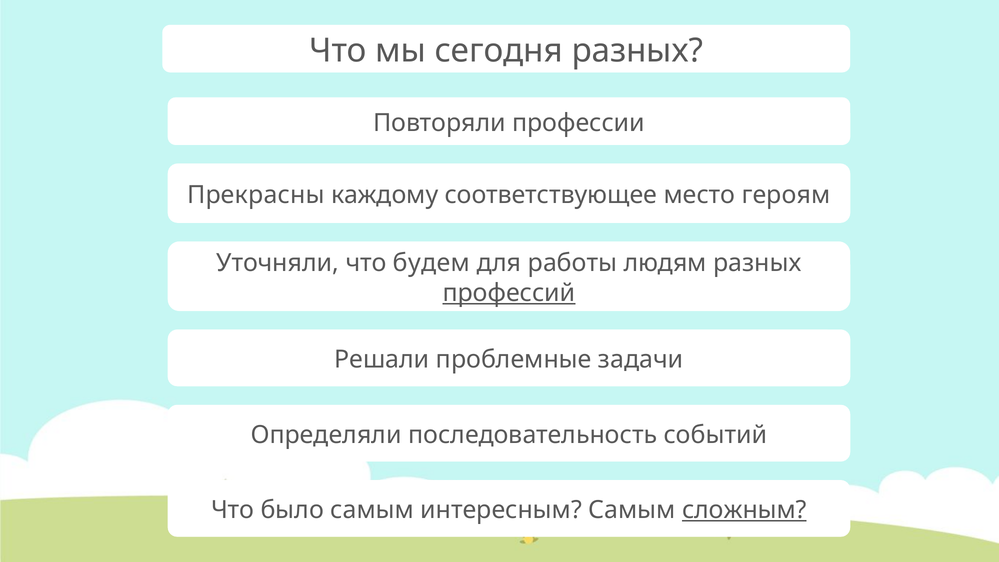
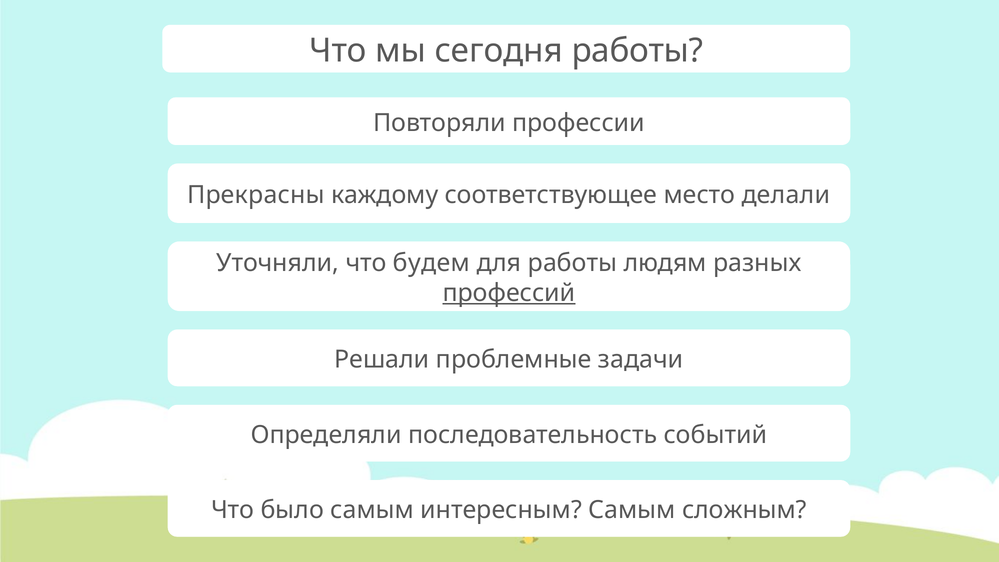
сегодня разных: разных -> работы
героям: героям -> делали
сложным underline: present -> none
